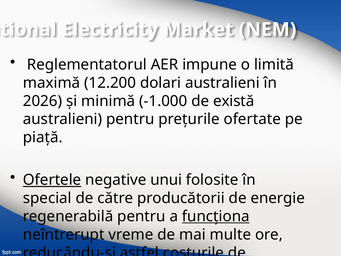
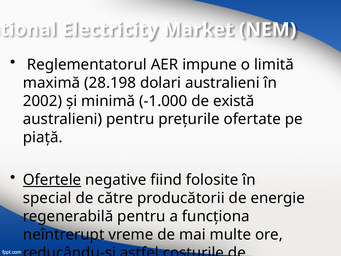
12.200: 12.200 -> 28.198
2026: 2026 -> 2002
unui: unui -> fiind
funcţiona underline: present -> none
